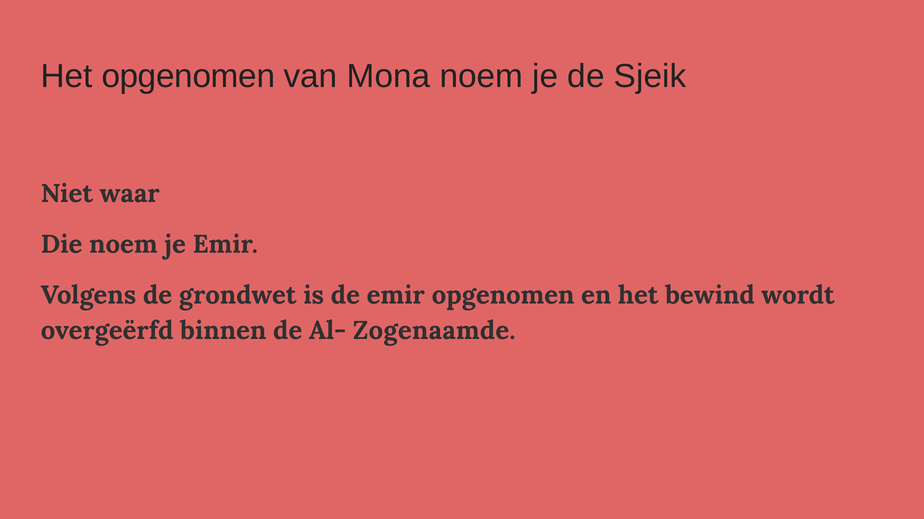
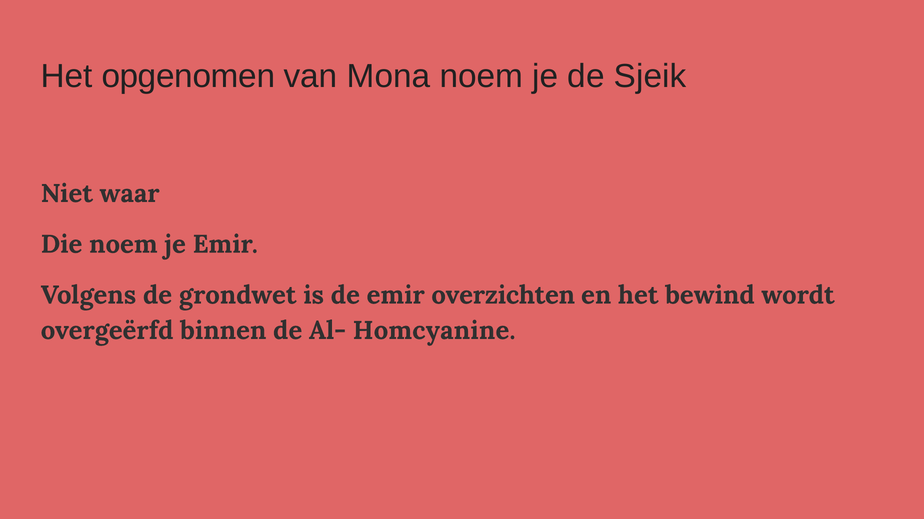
emir opgenomen: opgenomen -> overzichten
Zogenaamde: Zogenaamde -> Homcyanine
